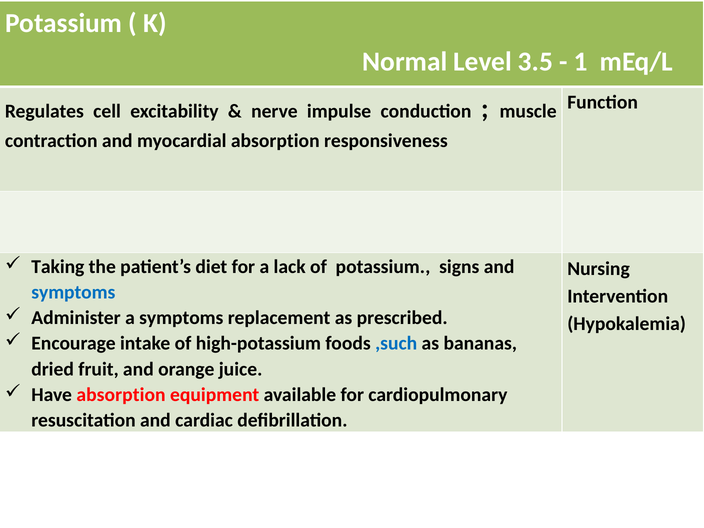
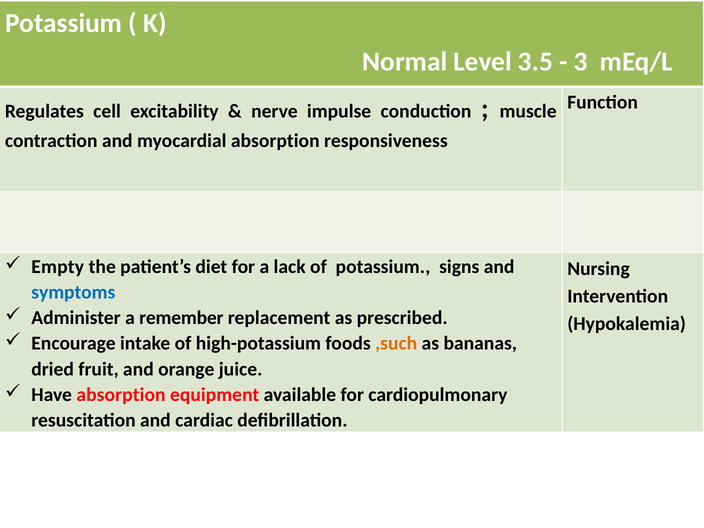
1: 1 -> 3
Taking: Taking -> Empty
a symptoms: symptoms -> remember
,such colour: blue -> orange
